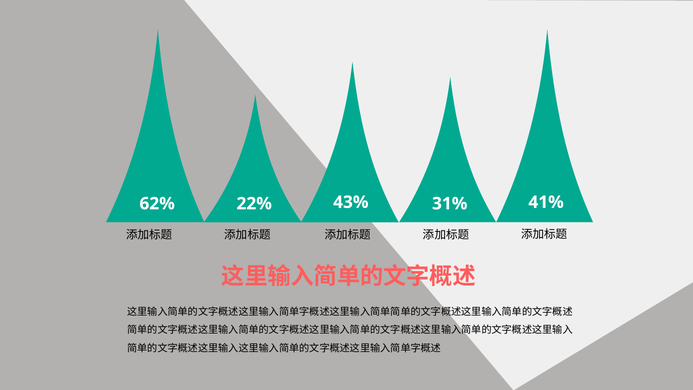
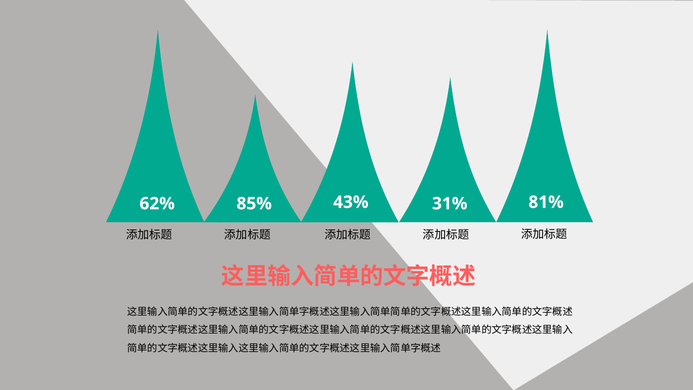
41%: 41% -> 81%
22%: 22% -> 85%
